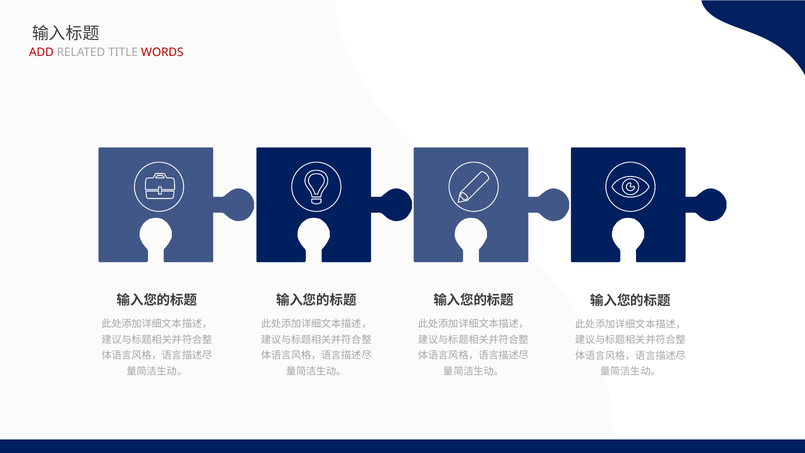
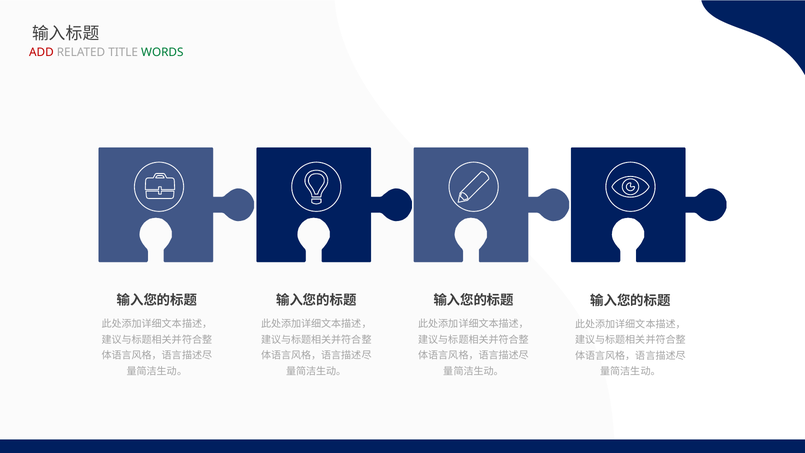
WORDS colour: red -> green
